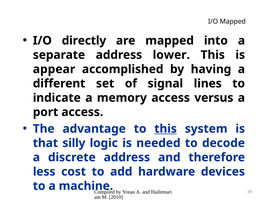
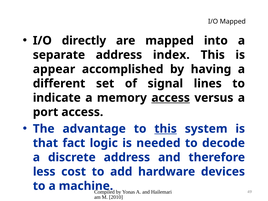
lower: lower -> index
access at (171, 98) underline: none -> present
silly: silly -> fact
